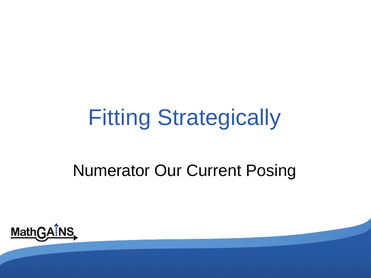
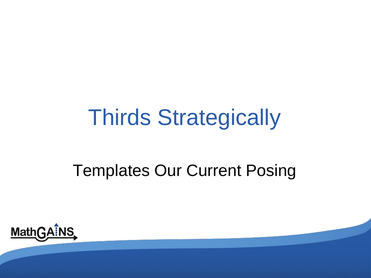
Fitting: Fitting -> Thirds
Numerator: Numerator -> Templates
